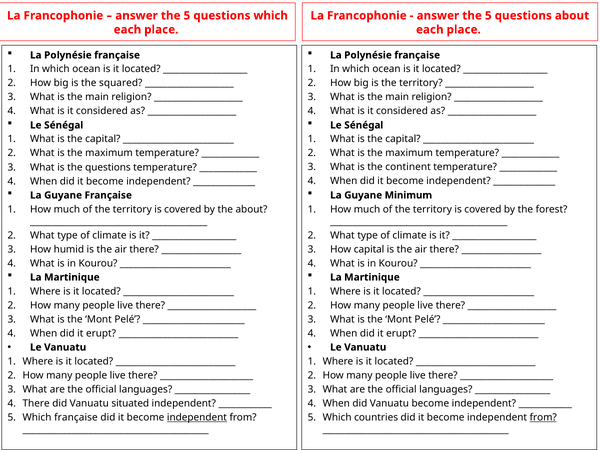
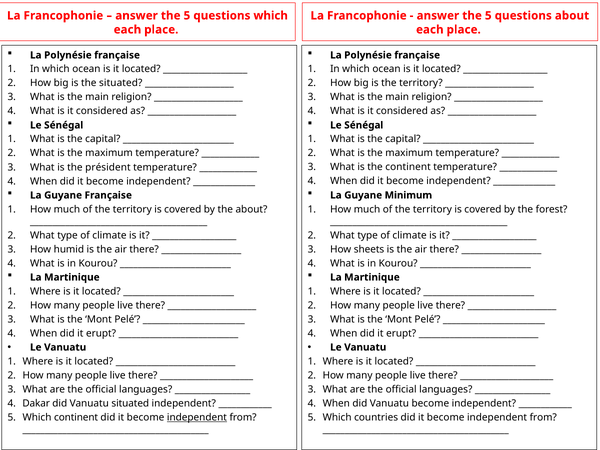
the squared: squared -> situated
the questions: questions -> président
How capital: capital -> sheets
There at (36, 403): There -> Dakar
Which française: française -> continent
from at (543, 417) underline: present -> none
